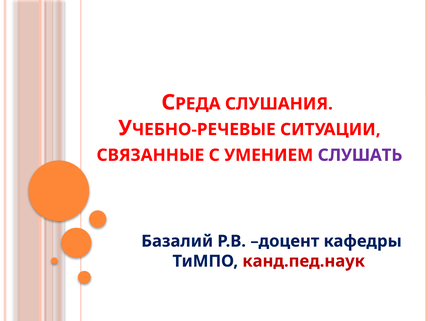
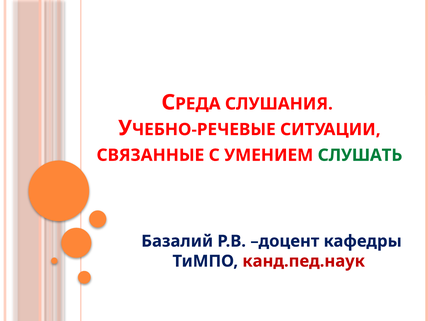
СЛУШАТЬ colour: purple -> green
